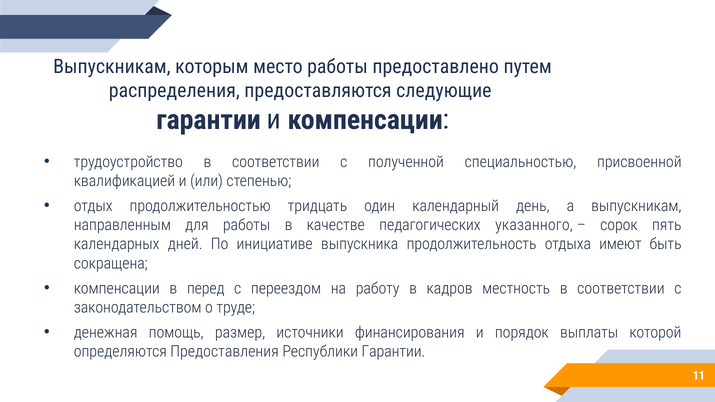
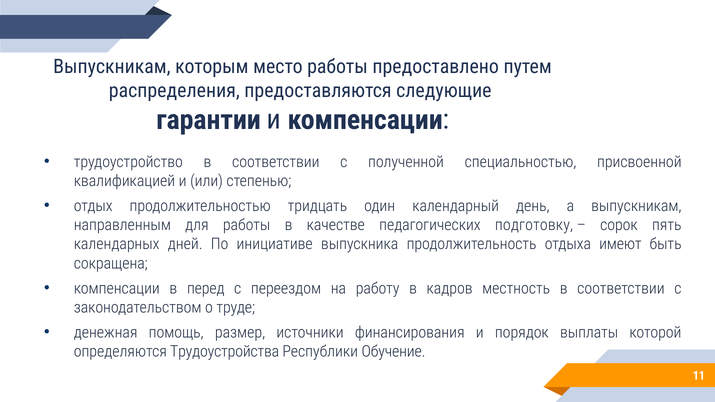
указанного: указанного -> подготовку
Предоставления: Предоставления -> Трудоустройства
Республики Гарантии: Гарантии -> Обучение
